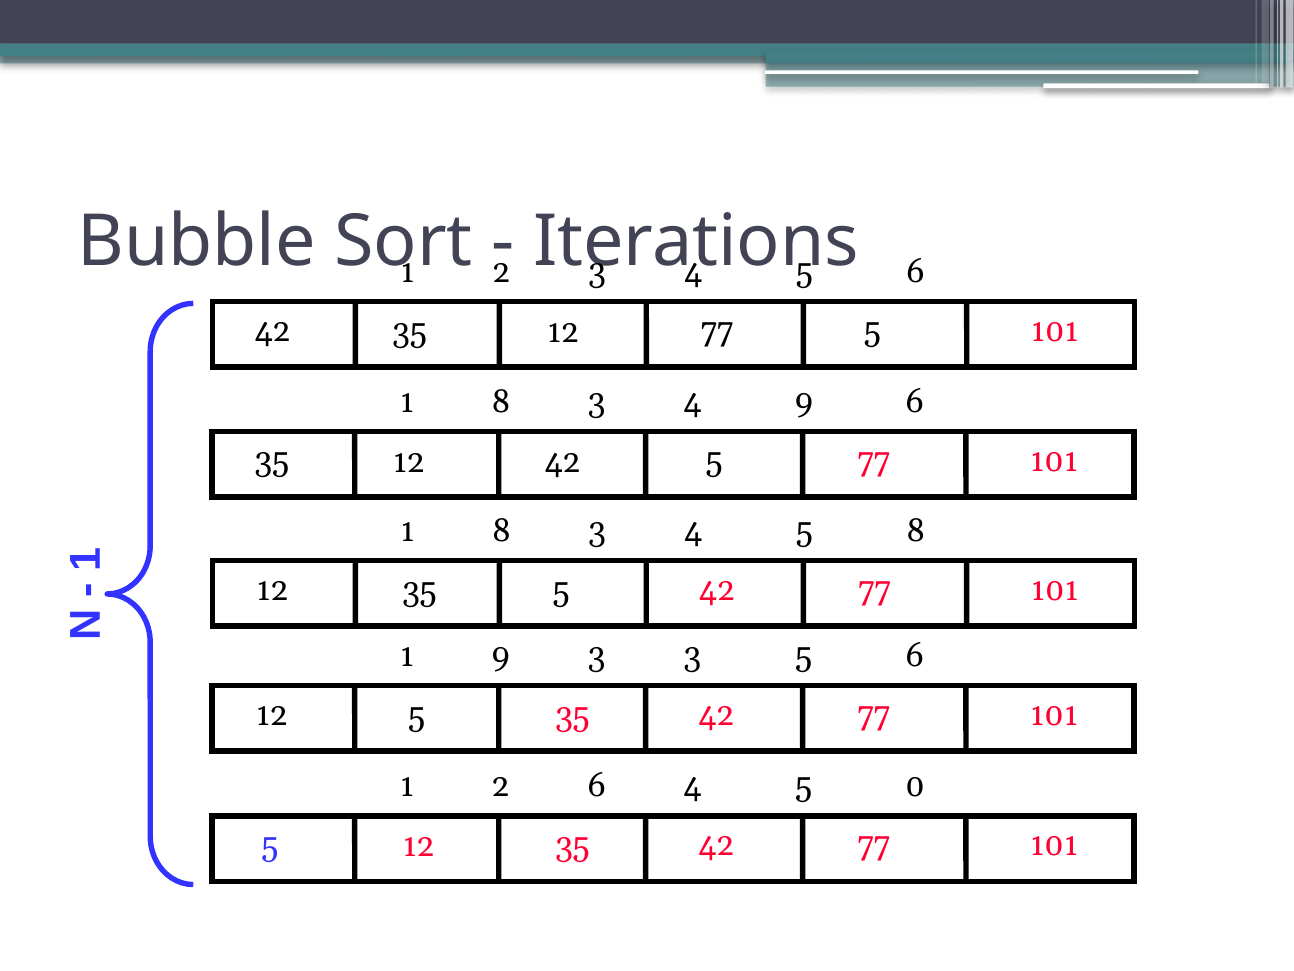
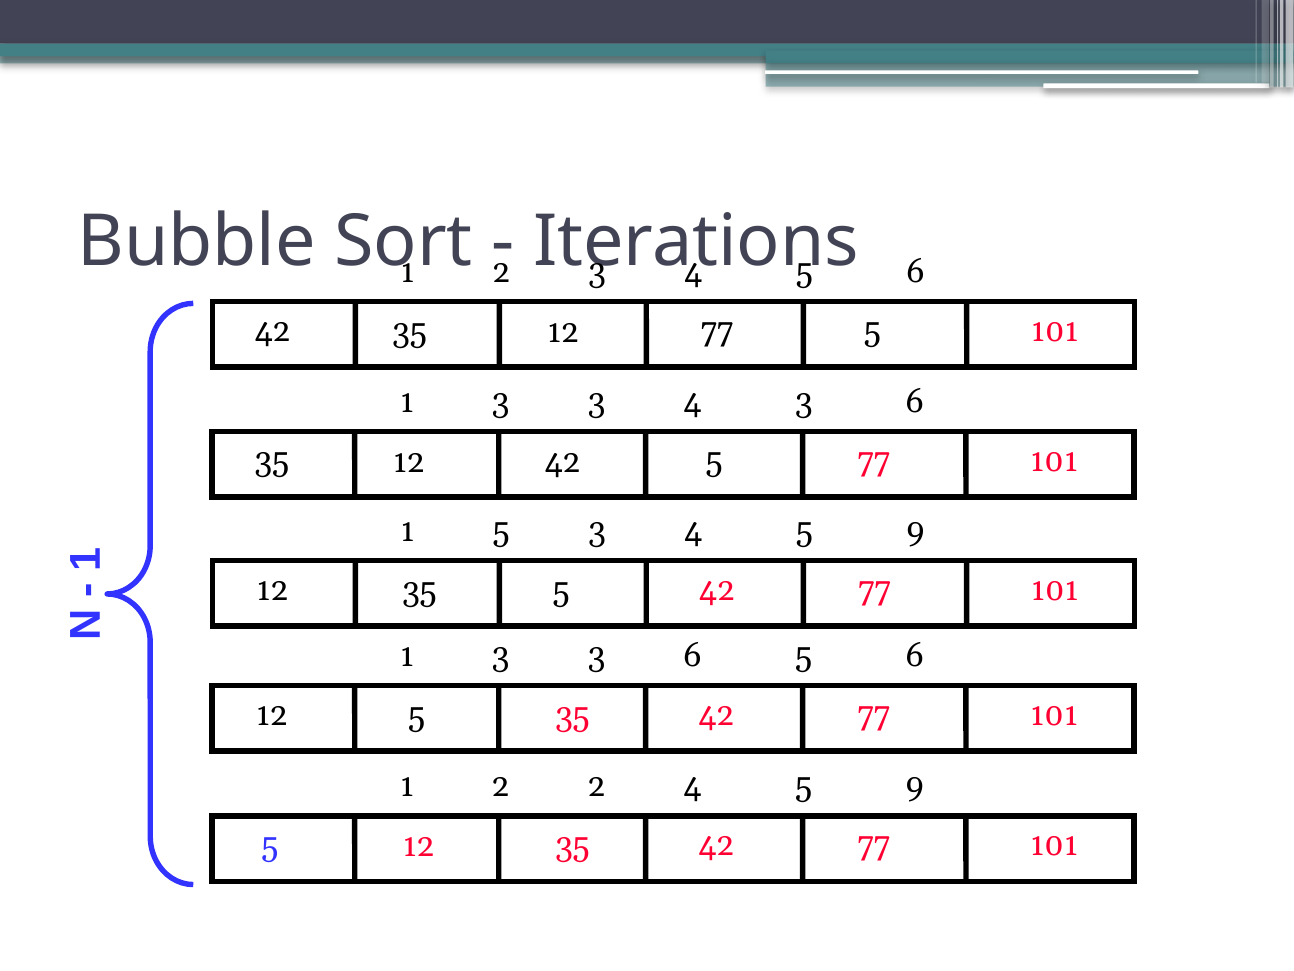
8 at (501, 401): 8 -> 3
4 9: 9 -> 3
8 at (502, 530): 8 -> 5
3 4 5 8: 8 -> 9
9 at (501, 655): 9 -> 3
3 at (692, 655): 3 -> 6
2 6: 6 -> 2
0 at (915, 785): 0 -> 9
